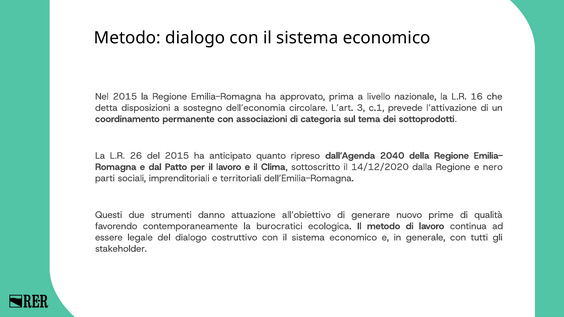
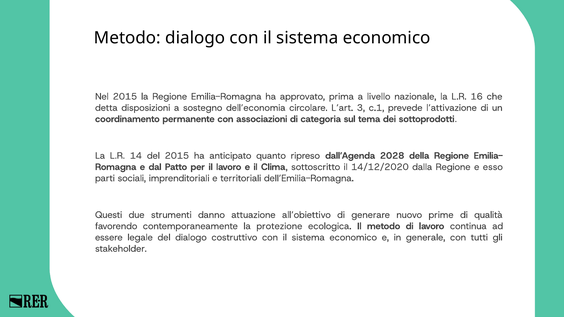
26: 26 -> 14
2040: 2040 -> 2028
nero: nero -> esso
burocratici: burocratici -> protezione
